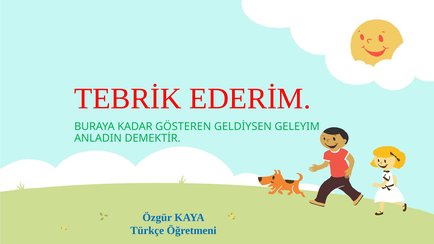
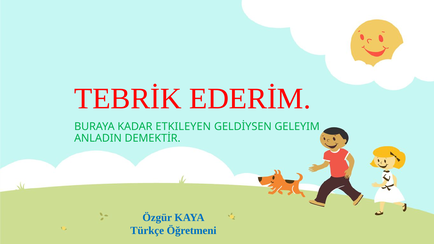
GÖSTEREN: GÖSTEREN -> ETKILEYEN
